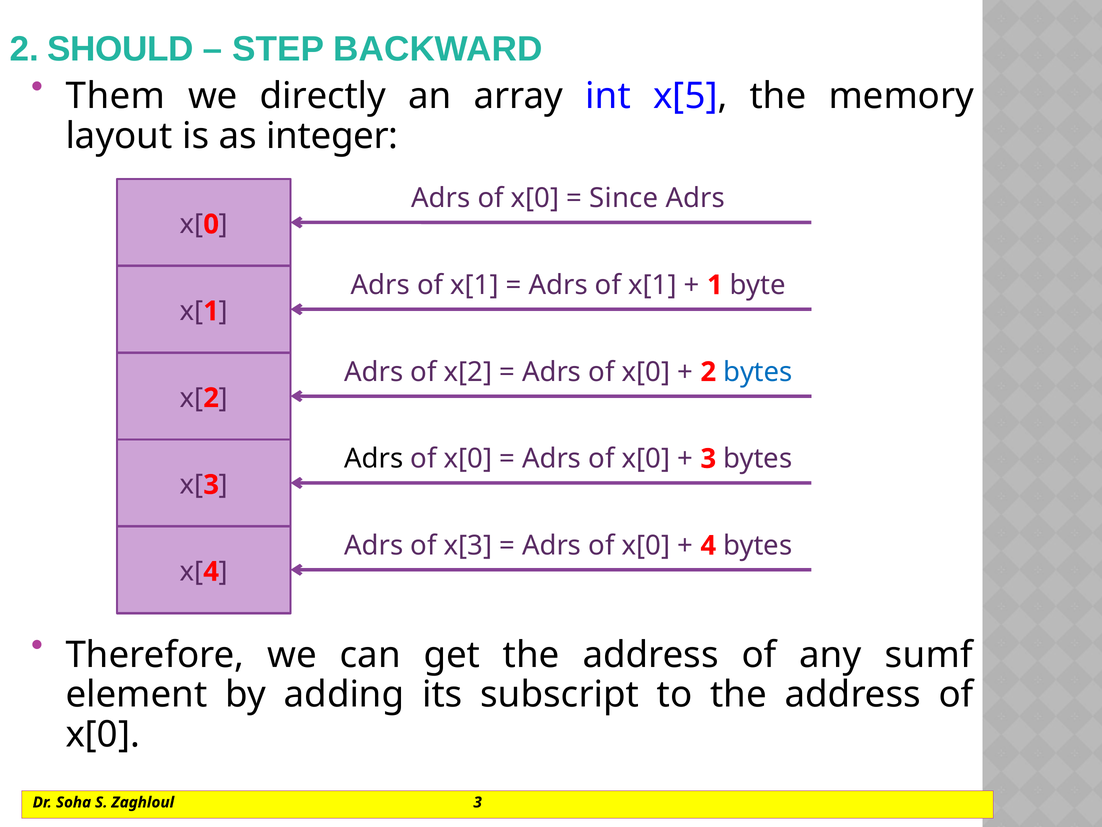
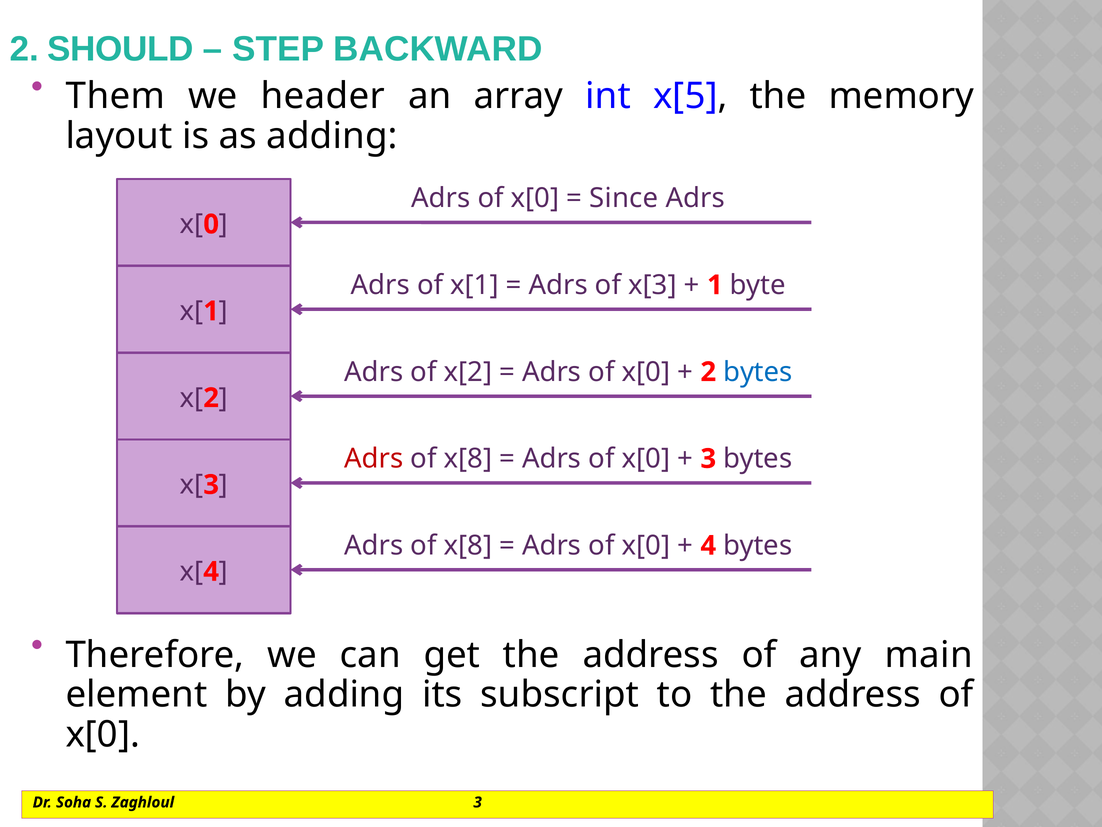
directly: directly -> header
as integer: integer -> adding
x[1 at (653, 285): x[1 -> x[3
Adrs at (374, 459) colour: black -> red
x[0 at (468, 459): x[0 -> x[8
x[3 at (468, 545): x[3 -> x[8
sumf: sumf -> main
